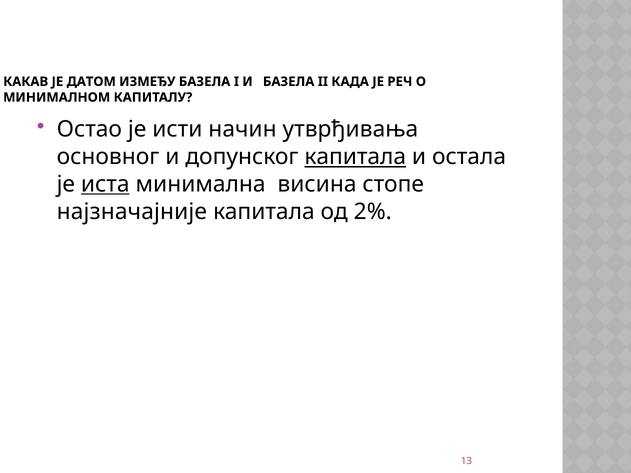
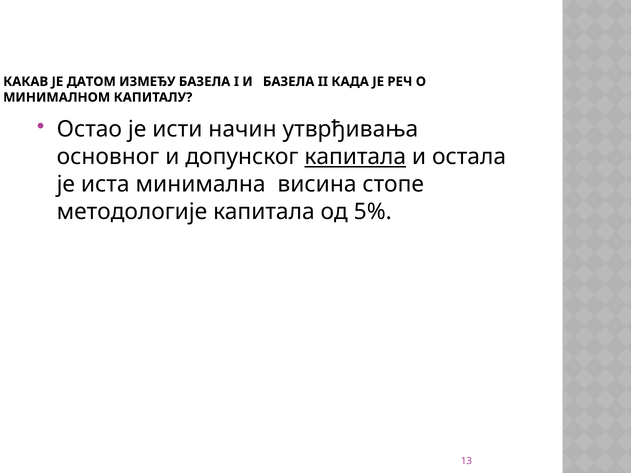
иста underline: present -> none
најзначајније: најзначајније -> методологије
2%: 2% -> 5%
